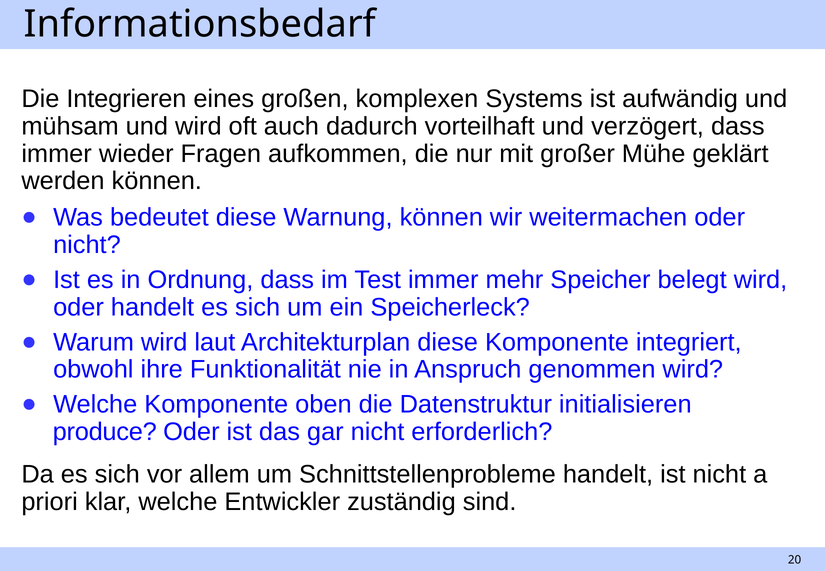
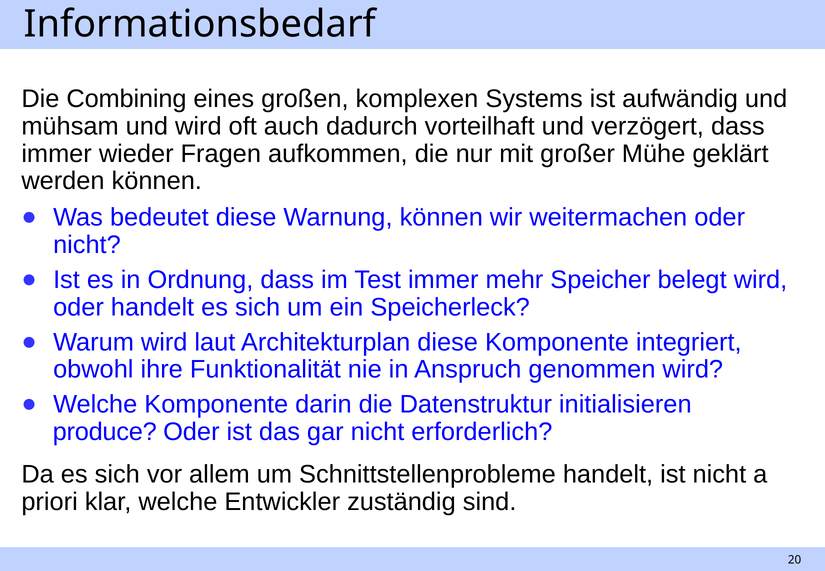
Integrieren: Integrieren -> Combining
oben: oben -> darin
